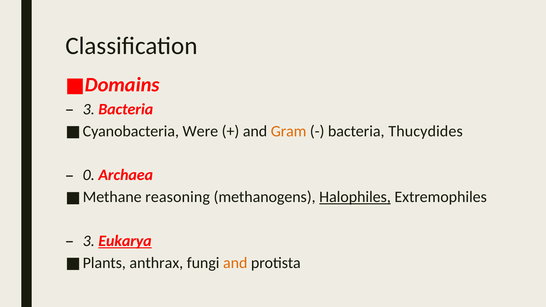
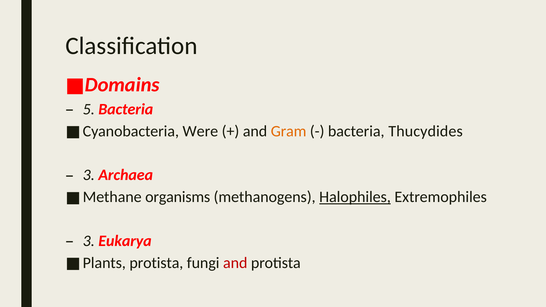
3 at (89, 109): 3 -> 5
0 at (89, 175): 0 -> 3
reasoning: reasoning -> organisms
Eukarya underline: present -> none
anthrax at (156, 263): anthrax -> protista
and at (235, 263) colour: orange -> red
